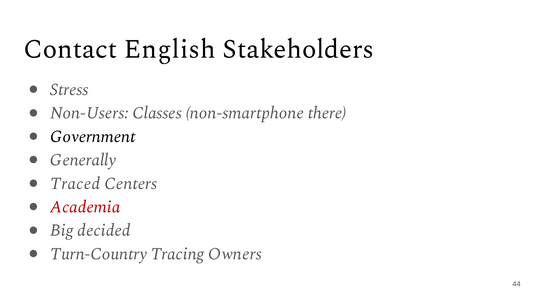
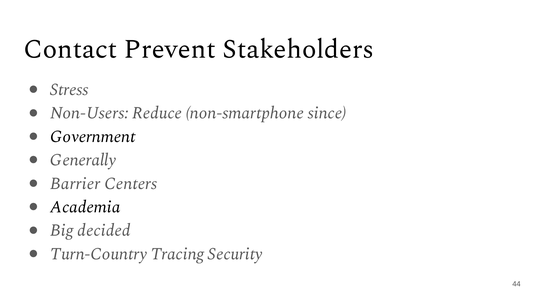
English: English -> Prevent
Classes: Classes -> Reduce
there: there -> since
Traced: Traced -> Barrier
Academia colour: red -> black
Owners: Owners -> Security
